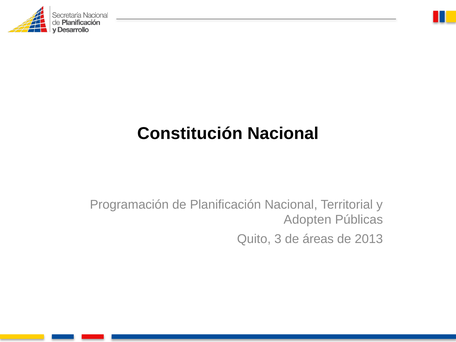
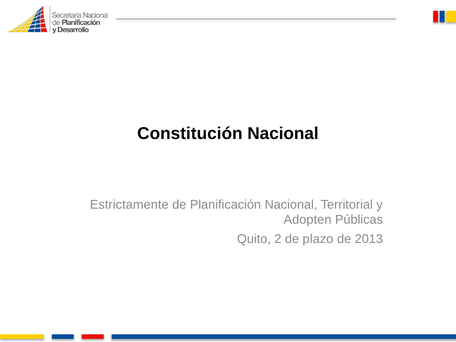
Programación: Programación -> Estrictamente
3: 3 -> 2
áreas: áreas -> plazo
